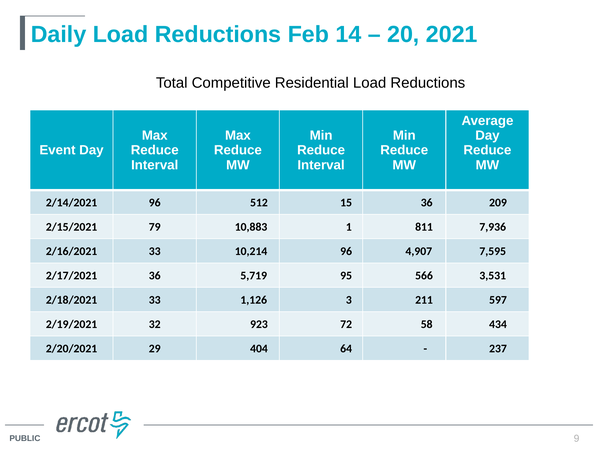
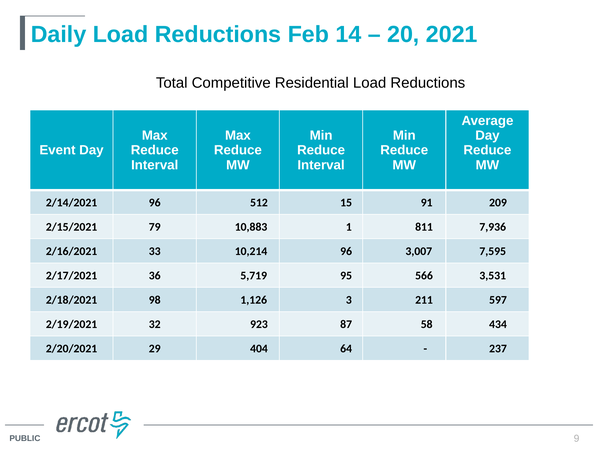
15 36: 36 -> 91
4,907: 4,907 -> 3,007
2/18/2021 33: 33 -> 98
72: 72 -> 87
